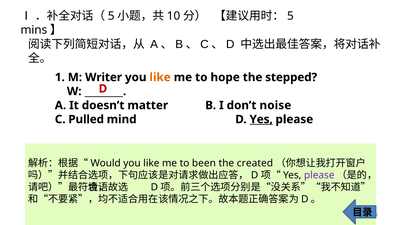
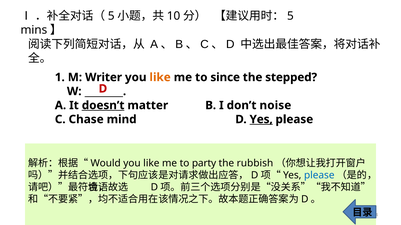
hope: hope -> since
doesn’t underline: none -> present
Pulled: Pulled -> Chase
been: been -> party
created: created -> rubbish
please at (319, 176) colour: purple -> blue
